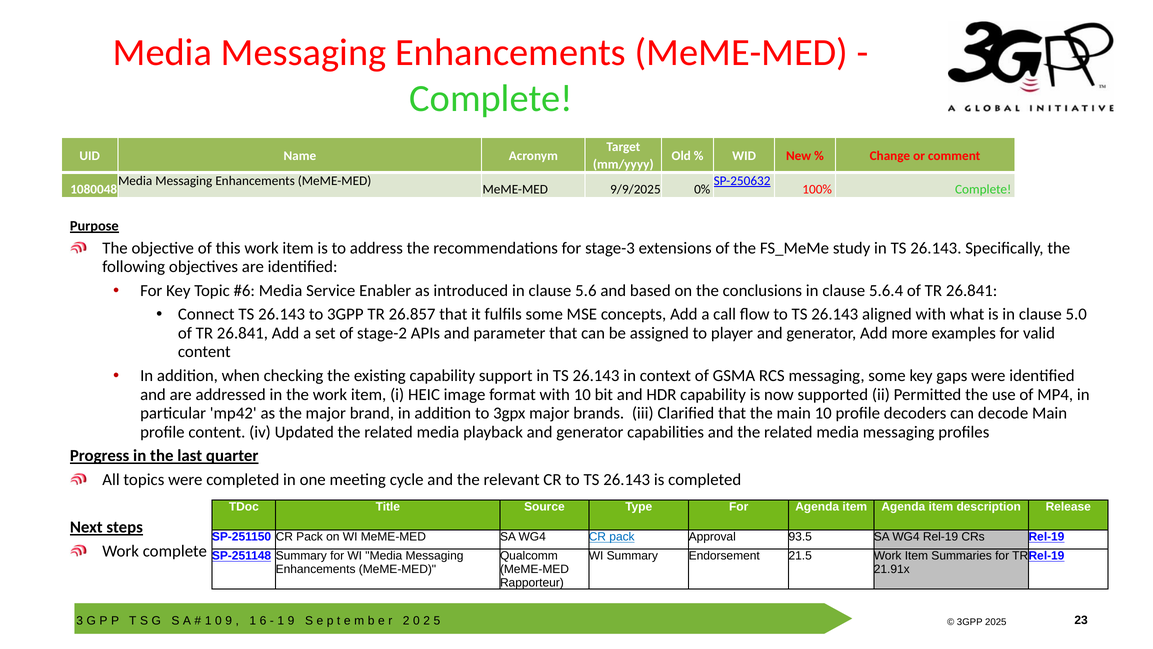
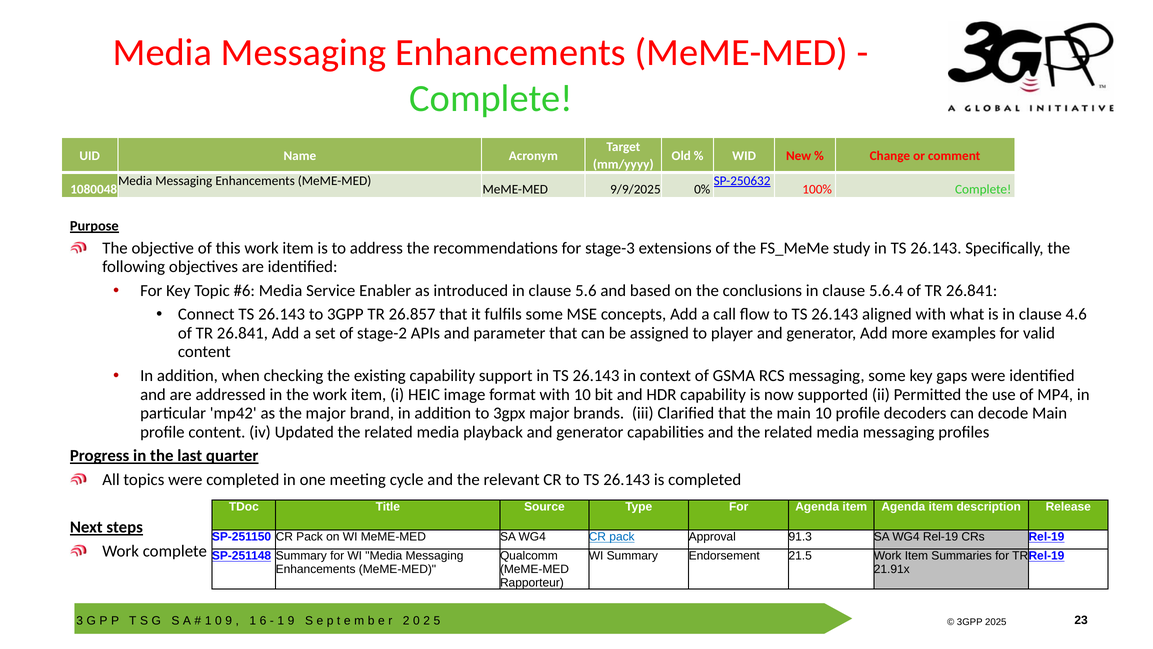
5.0: 5.0 -> 4.6
93.5: 93.5 -> 91.3
